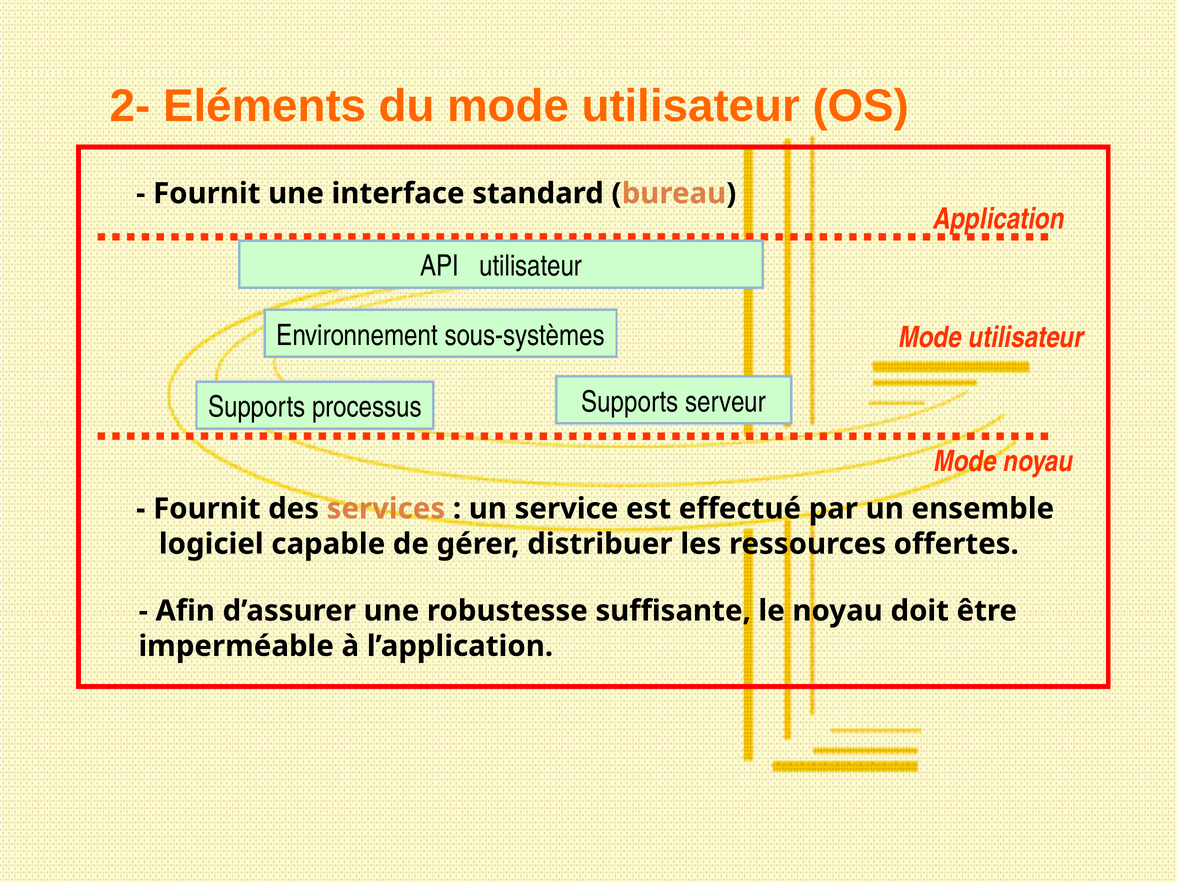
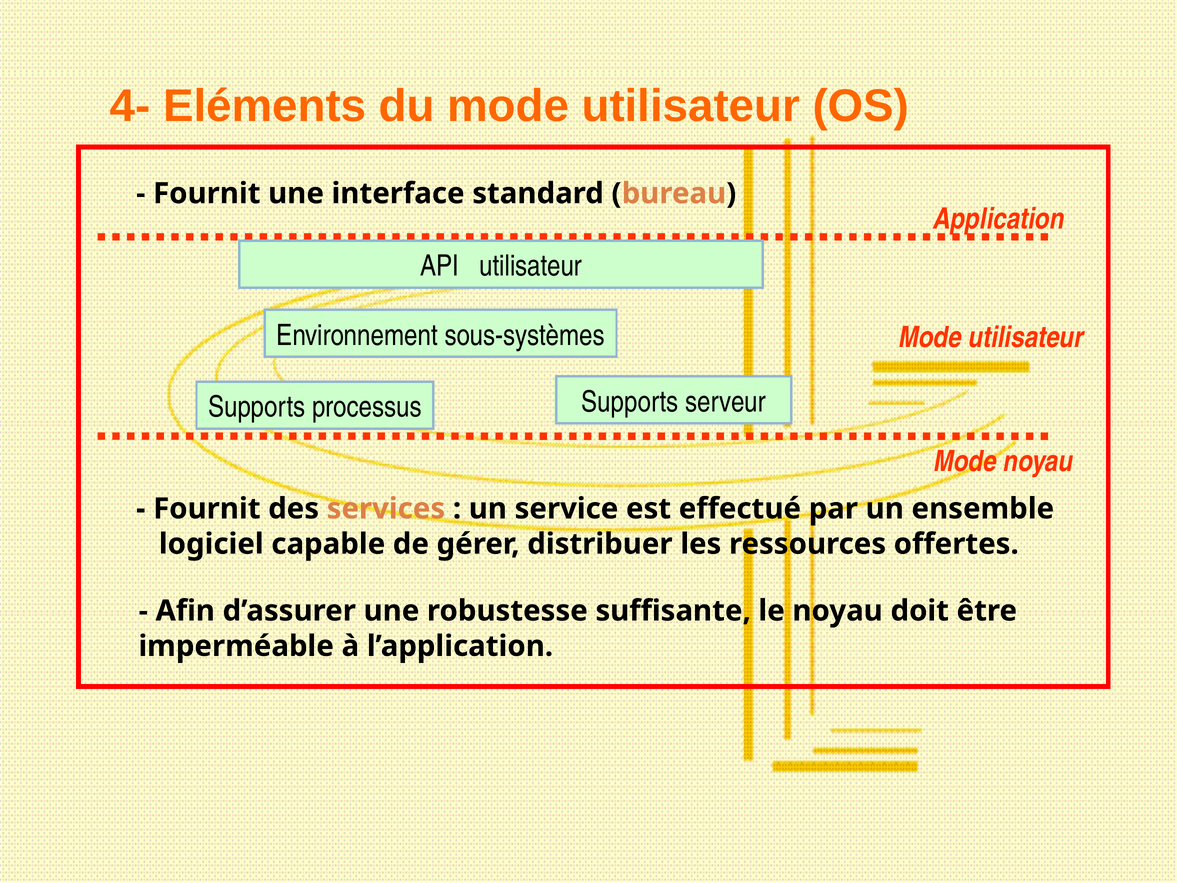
2-: 2- -> 4-
